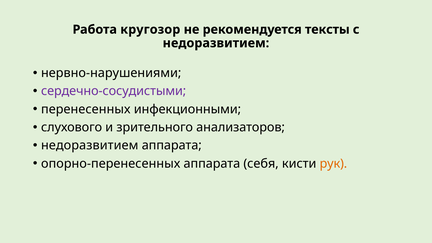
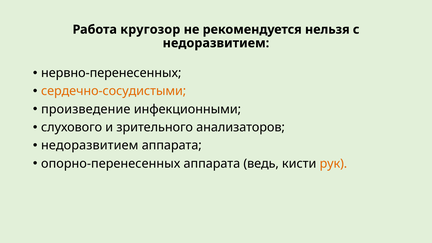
тексты: тексты -> нельзя
нервно-нарушениями: нервно-нарушениями -> нервно-перенесенных
сердечно-сосудистыми colour: purple -> orange
перенесенных: перенесенных -> произведение
себя: себя -> ведь
